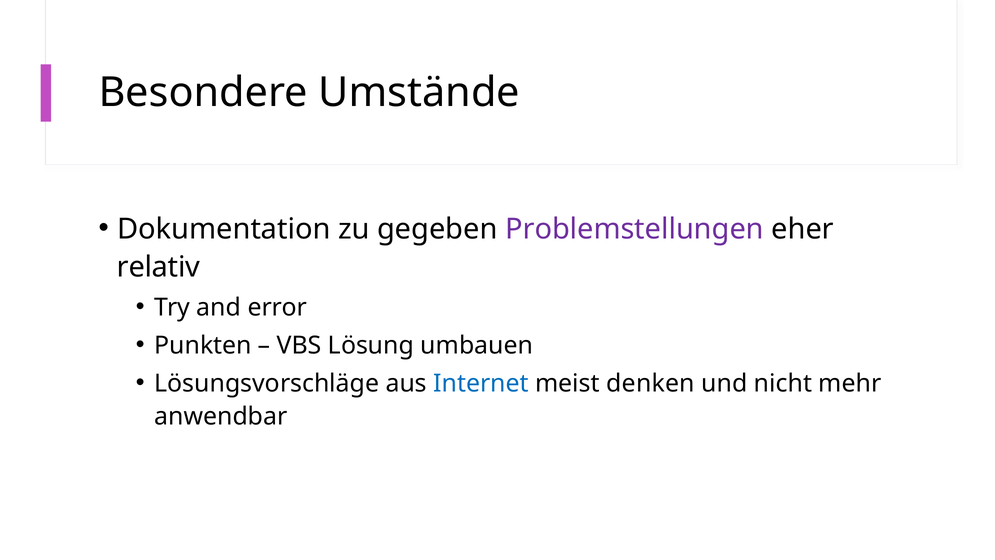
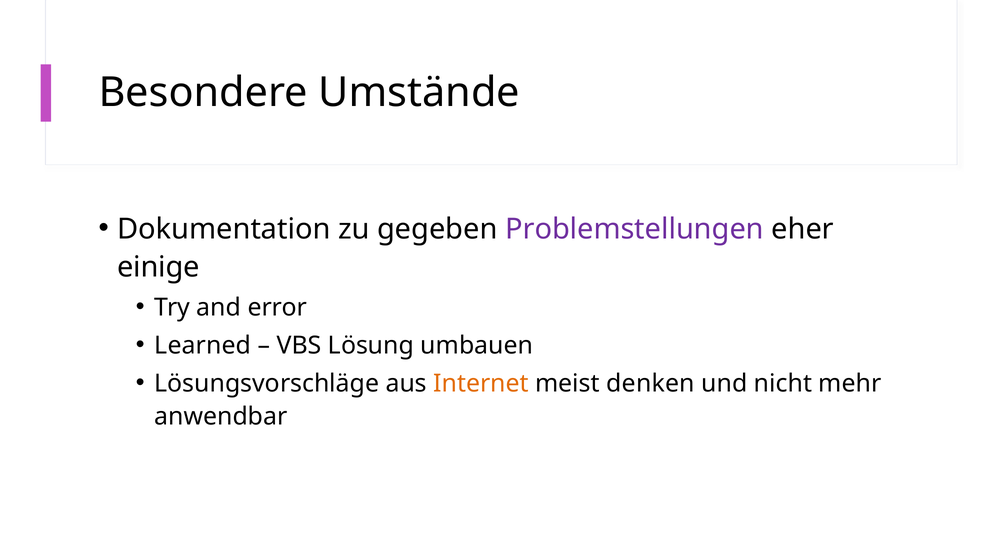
relativ: relativ -> einige
Punkten: Punkten -> Learned
Internet colour: blue -> orange
